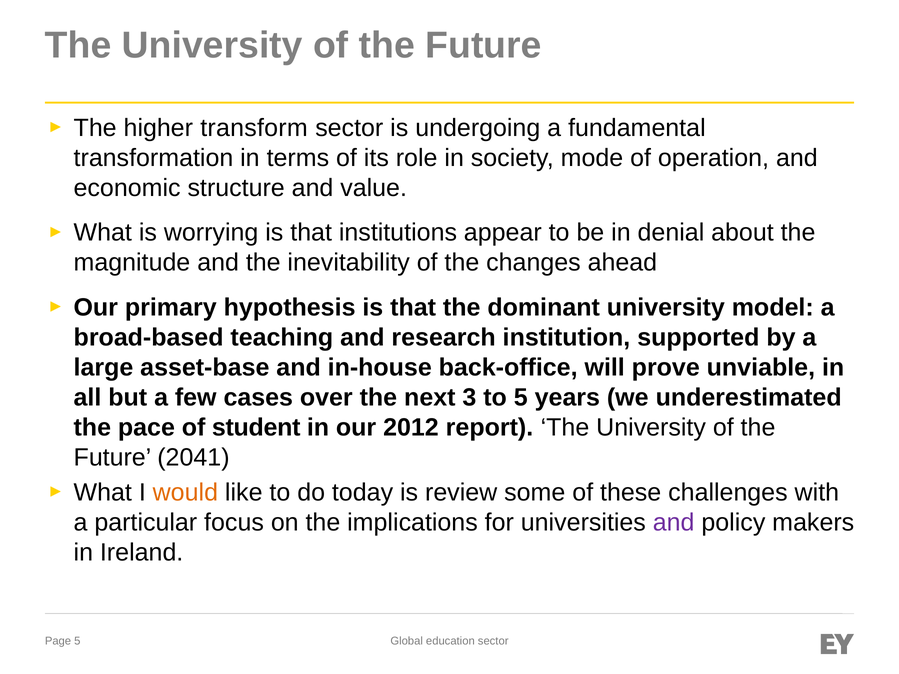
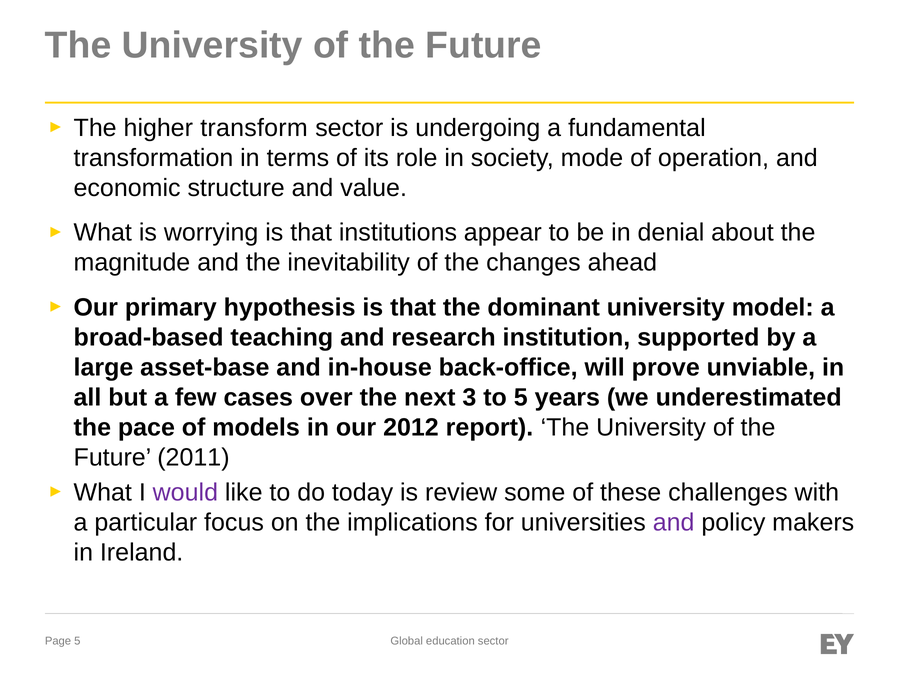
student: student -> models
2041: 2041 -> 2011
would colour: orange -> purple
